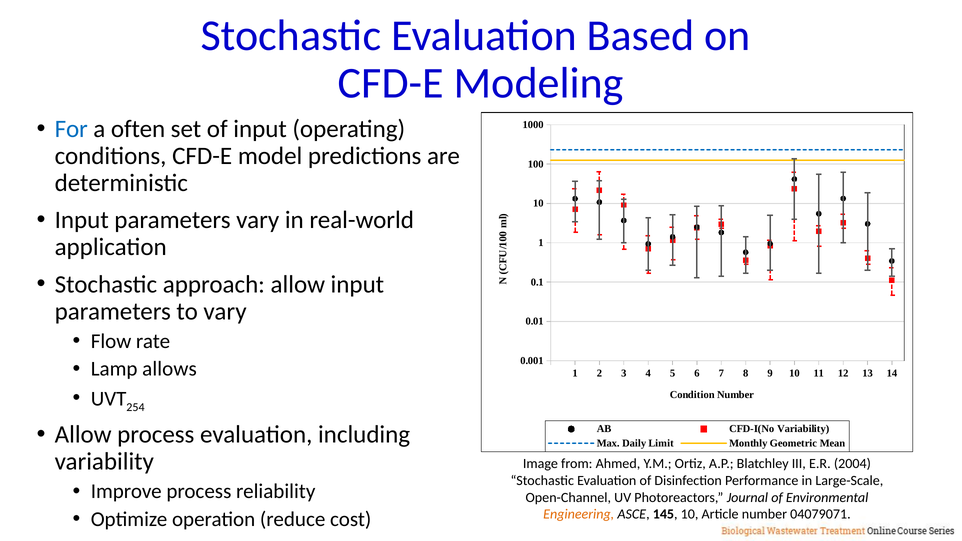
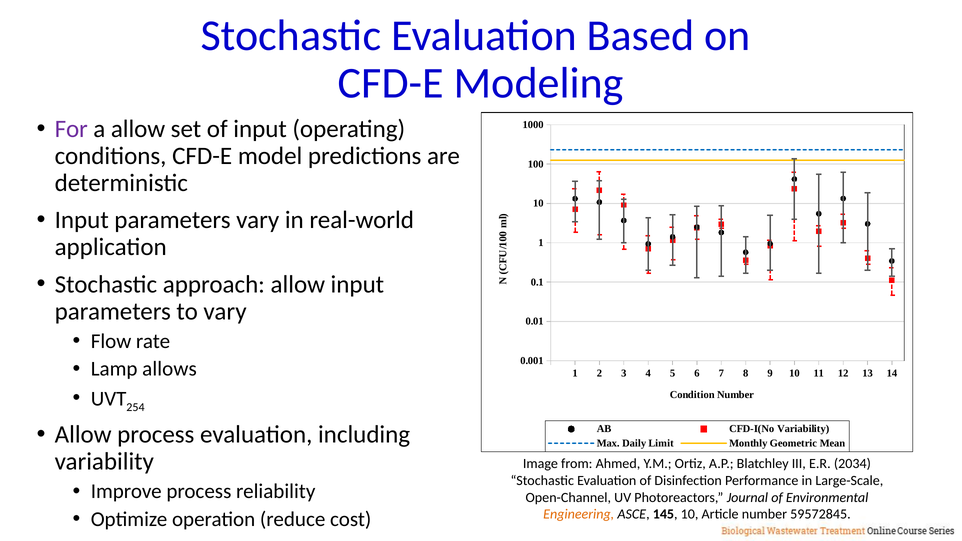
For colour: blue -> purple
a often: often -> allow
2004: 2004 -> 2034
04079071: 04079071 -> 59572845
